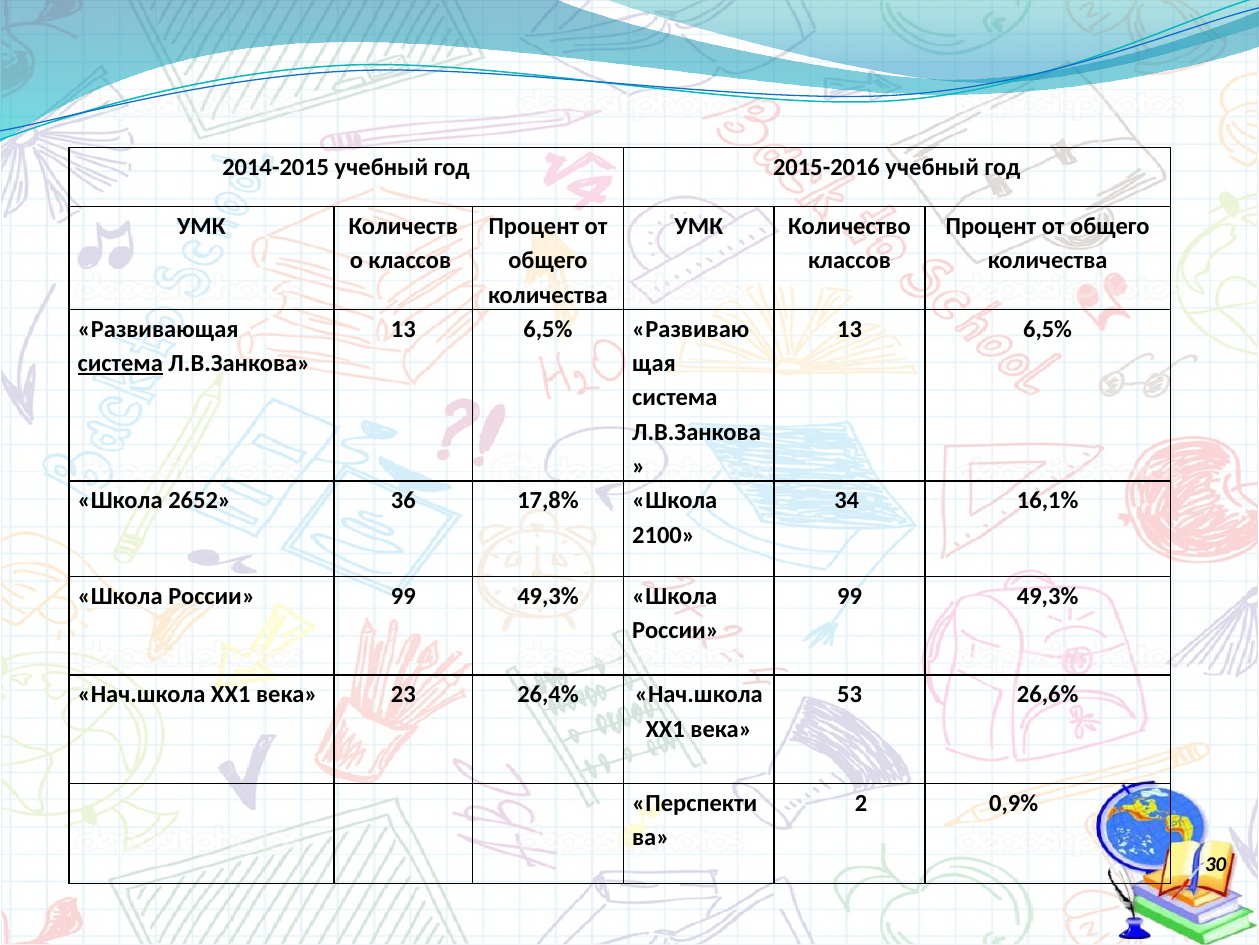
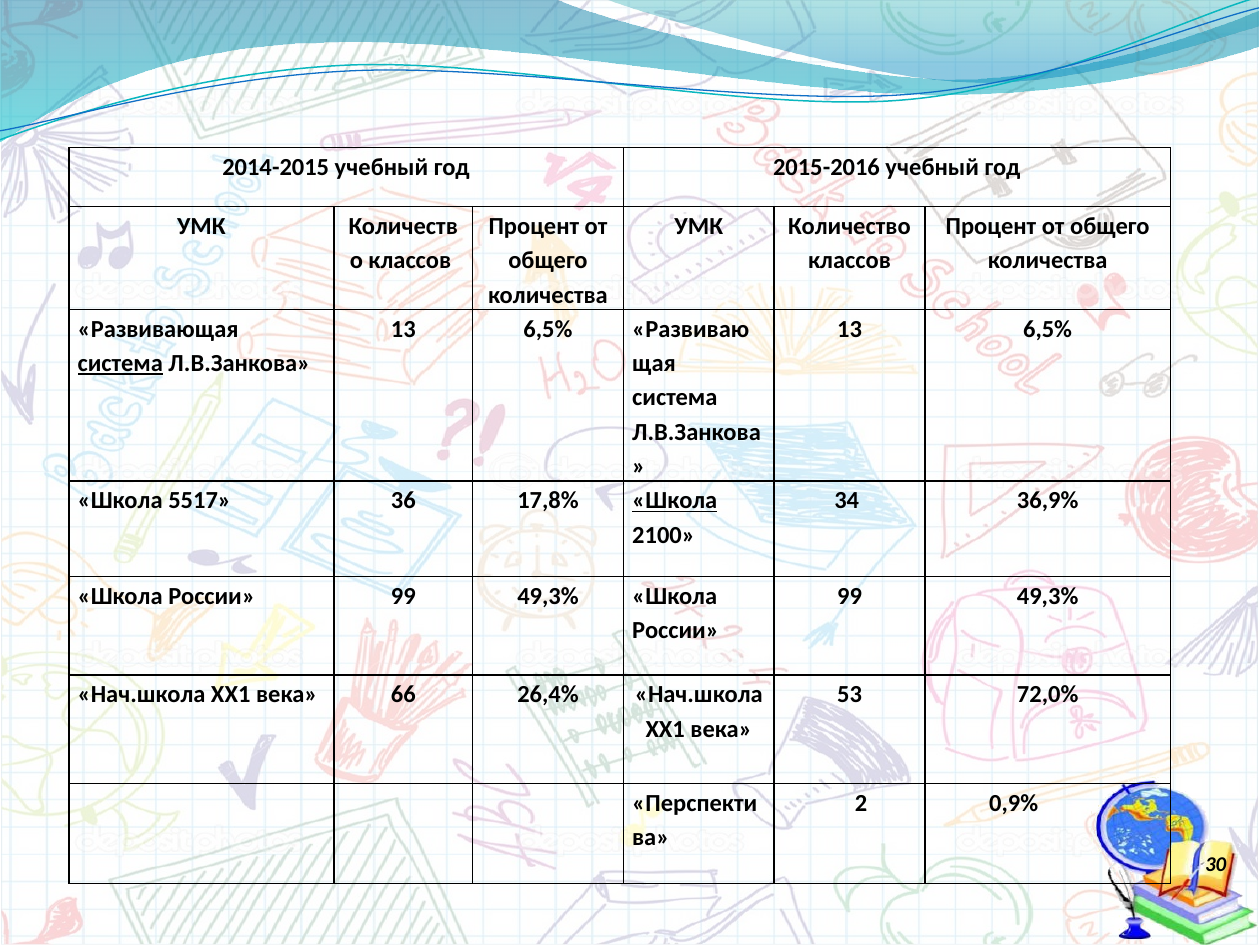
2652: 2652 -> 5517
Школа at (675, 500) underline: none -> present
16,1%: 16,1% -> 36,9%
23: 23 -> 66
26,6%: 26,6% -> 72,0%
